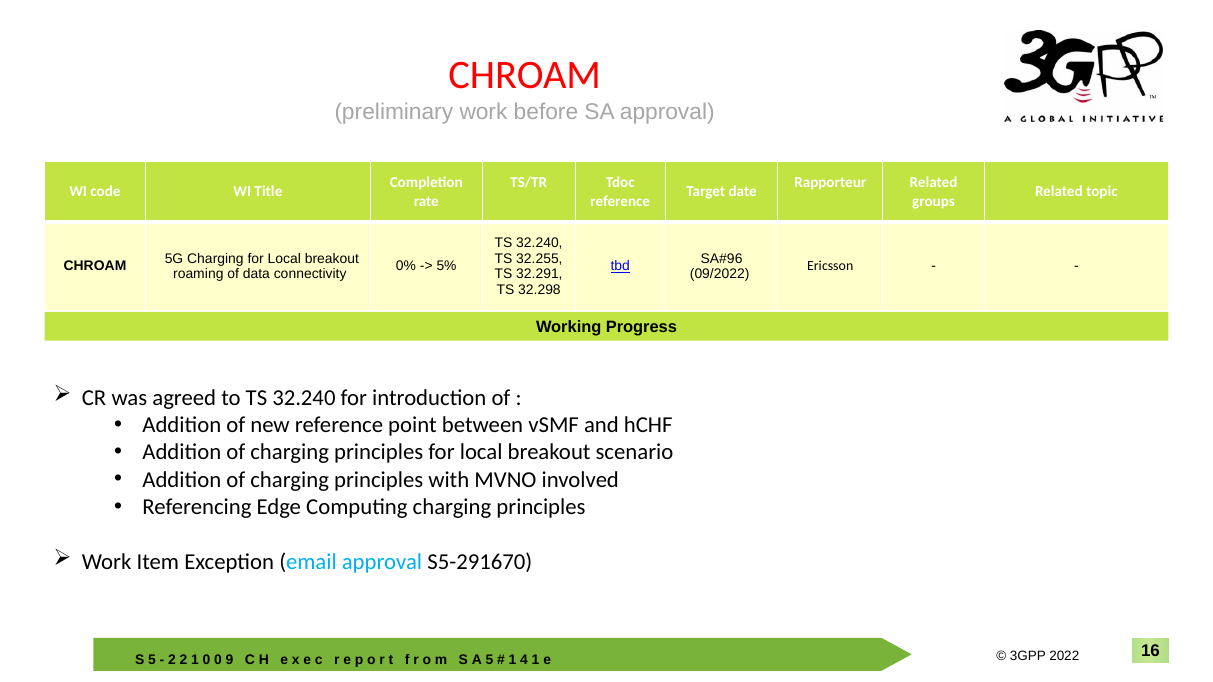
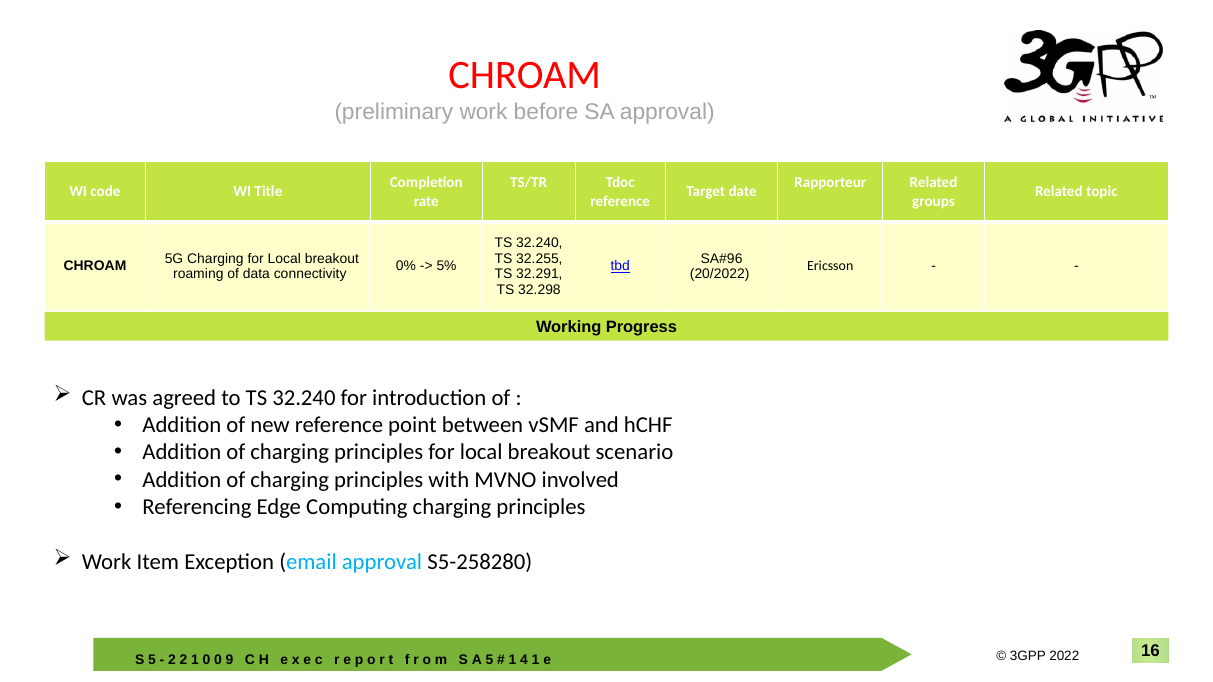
09/2022: 09/2022 -> 20/2022
S5-291670: S5-291670 -> S5-258280
